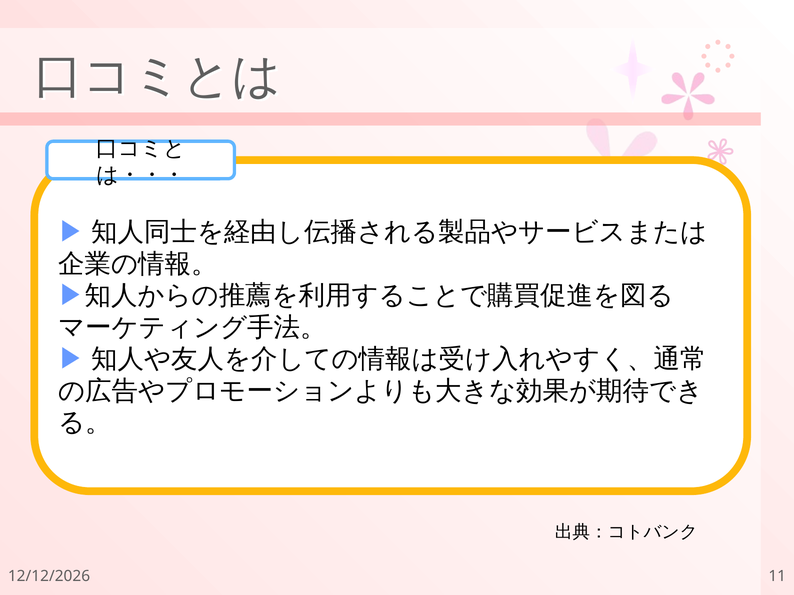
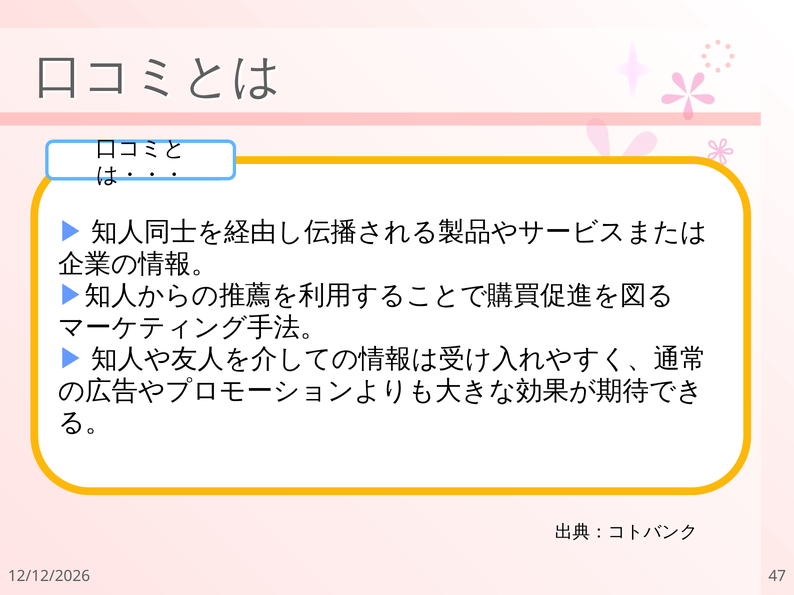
11: 11 -> 47
